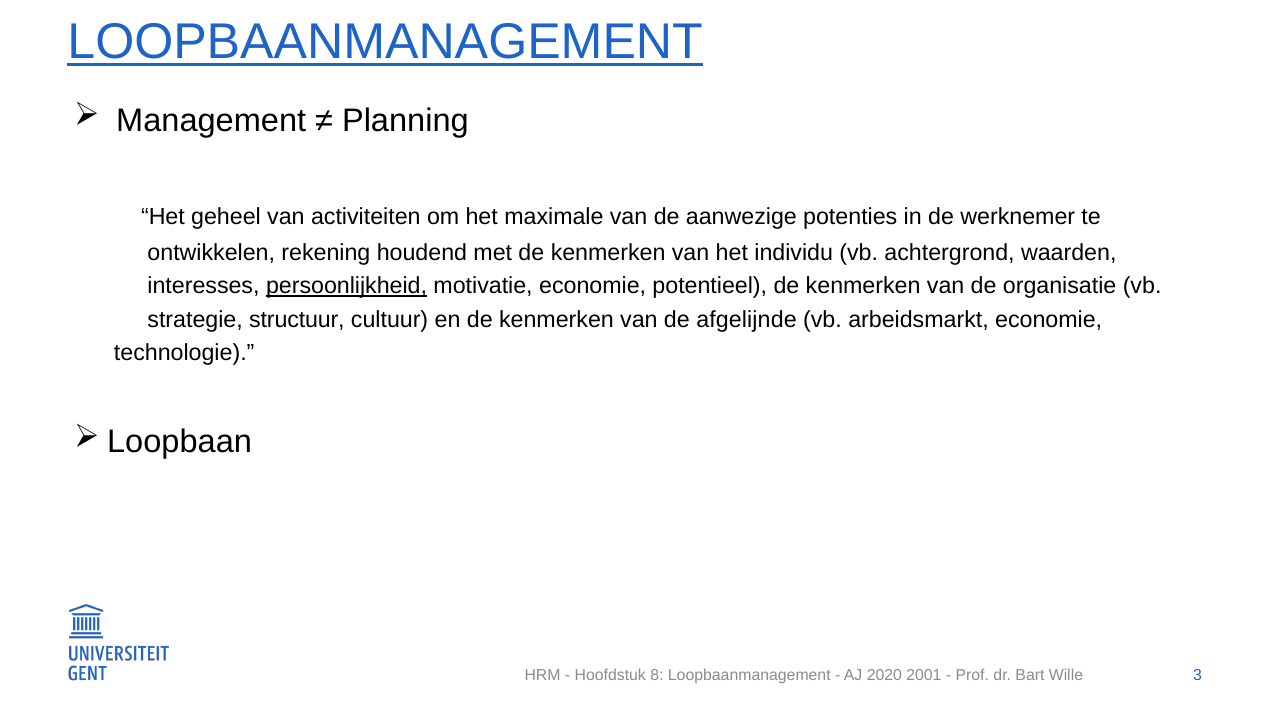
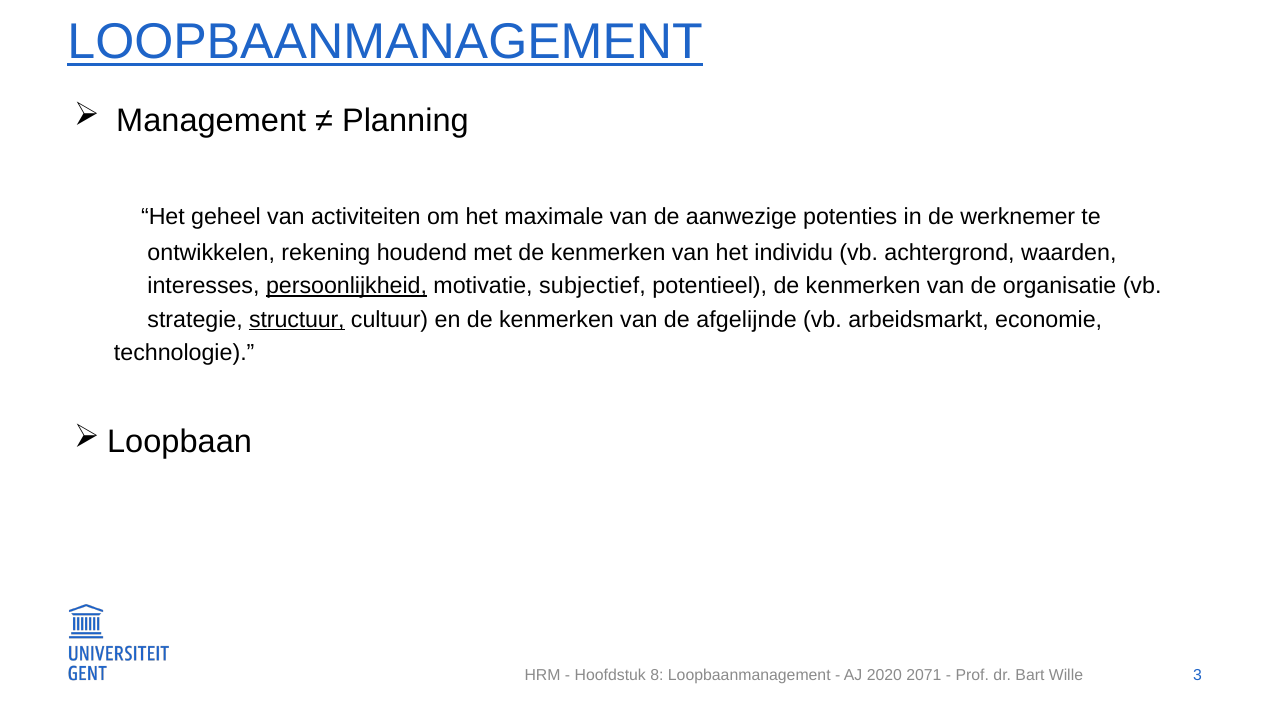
motivatie economie: economie -> subjectief
structuur underline: none -> present
2001: 2001 -> 2071
